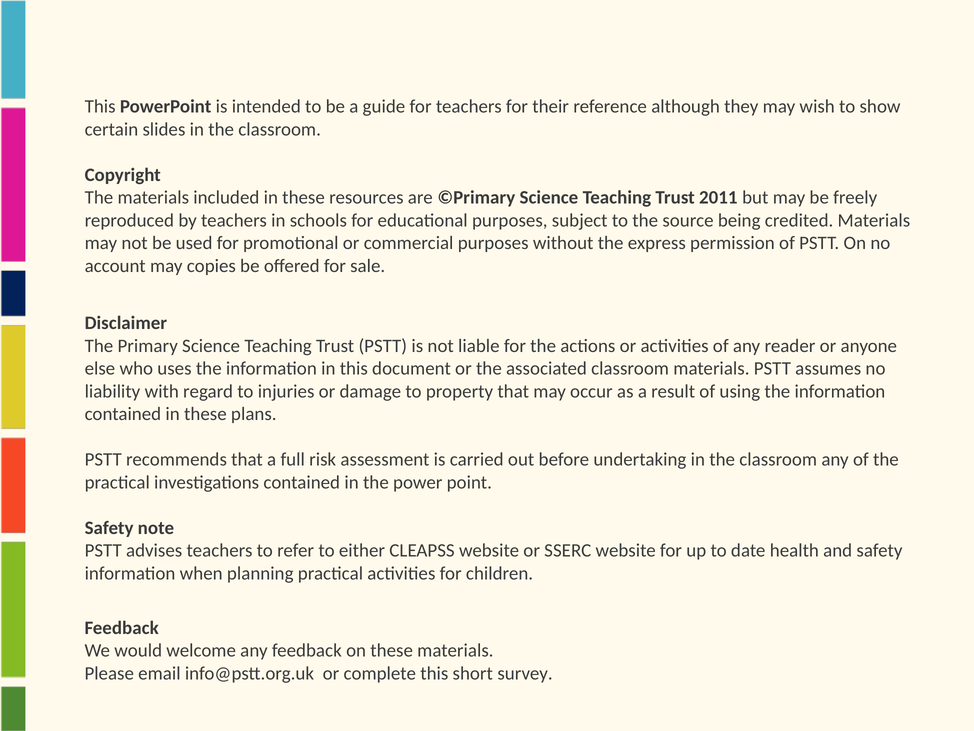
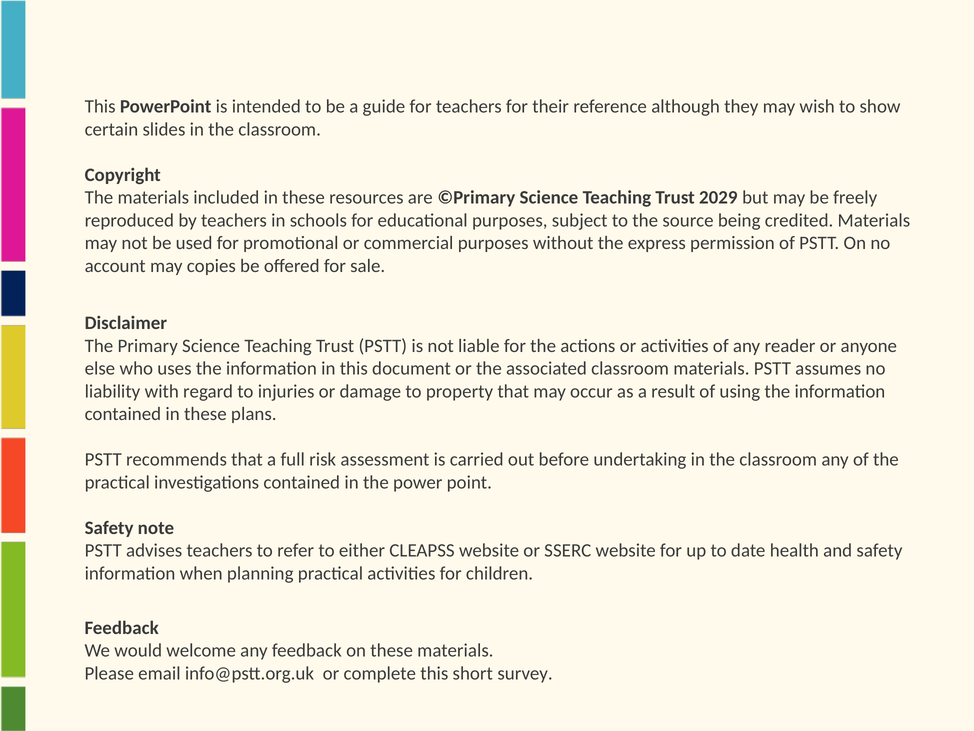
2011: 2011 -> 2029
